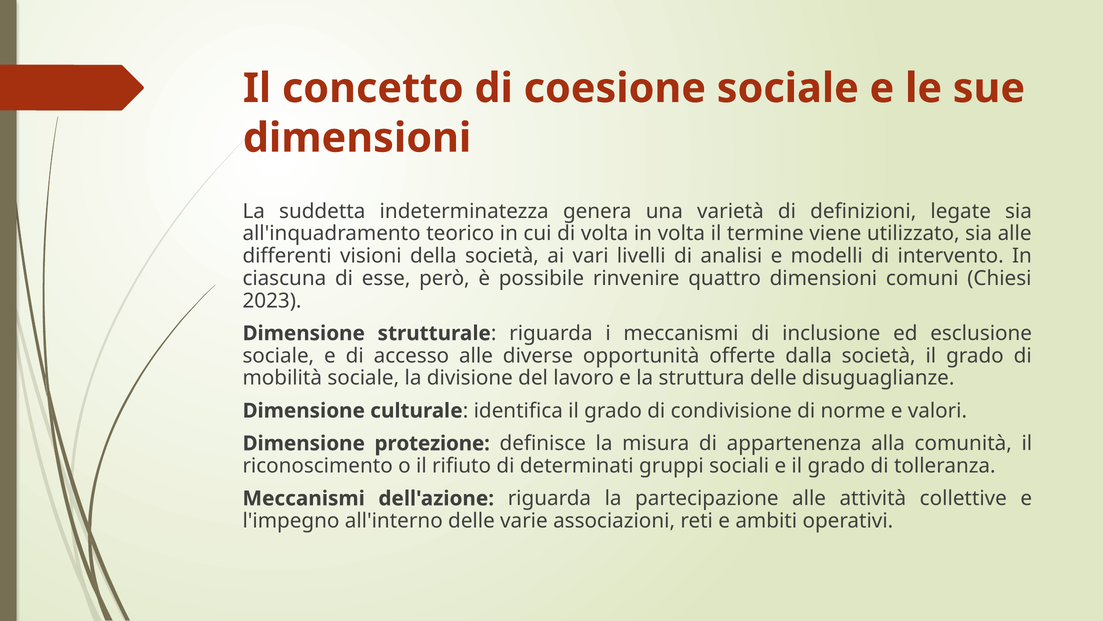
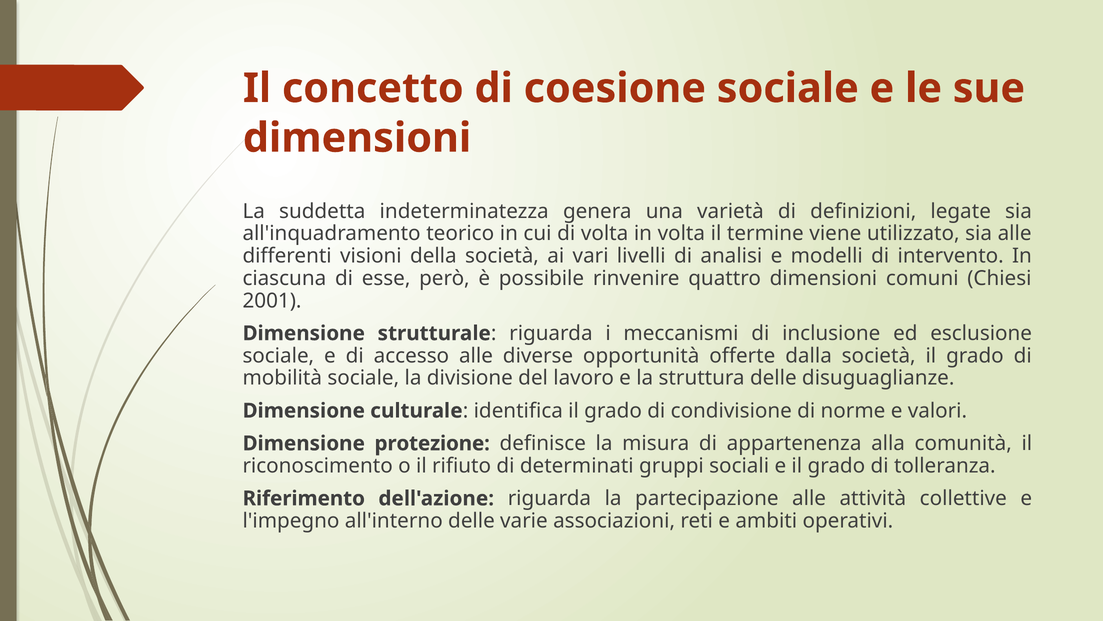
2023: 2023 -> 2001
Meccanismi at (304, 498): Meccanismi -> Riferimento
